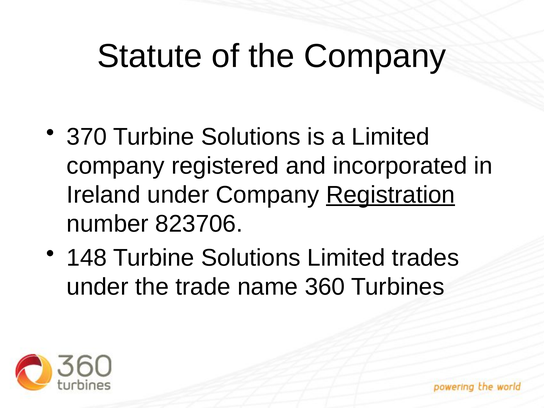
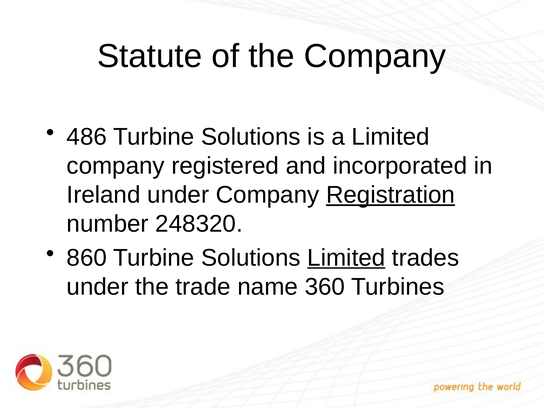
370: 370 -> 486
823706: 823706 -> 248320
148: 148 -> 860
Limited at (346, 258) underline: none -> present
